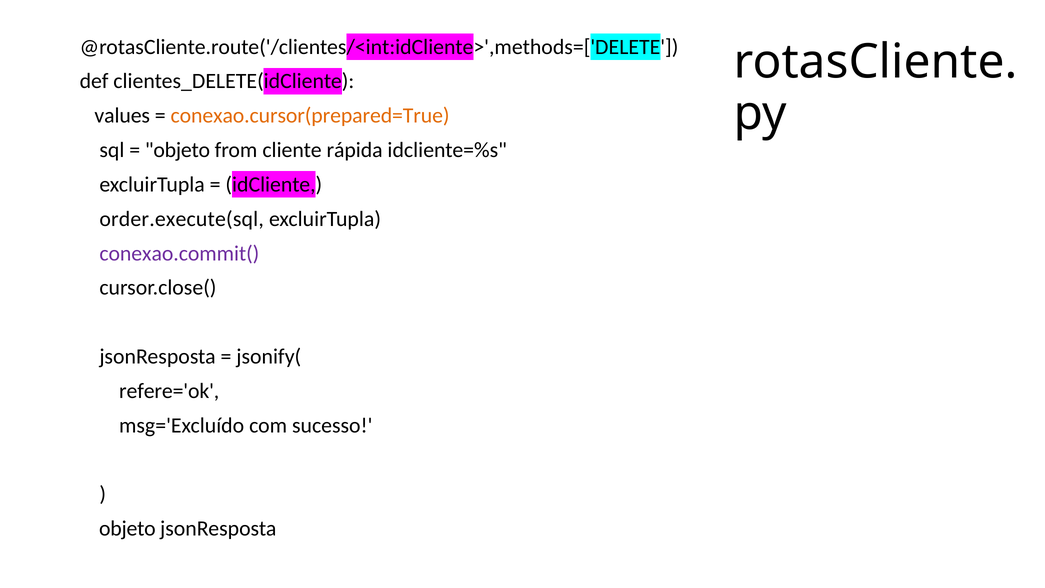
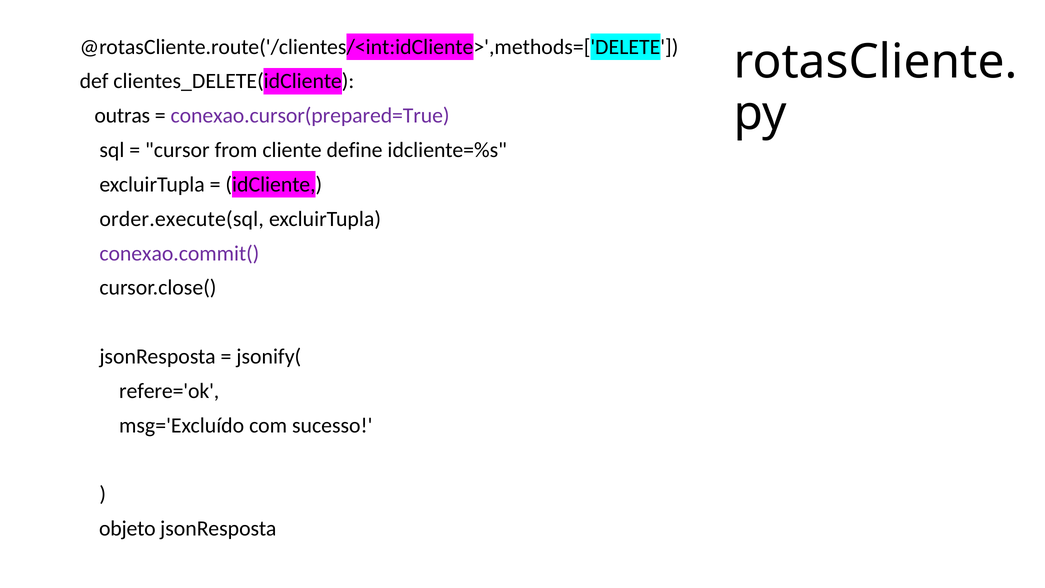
values: values -> outras
conexao.cursor(prepared=True colour: orange -> purple
objeto at (177, 150): objeto -> cursor
rápida: rápida -> define
